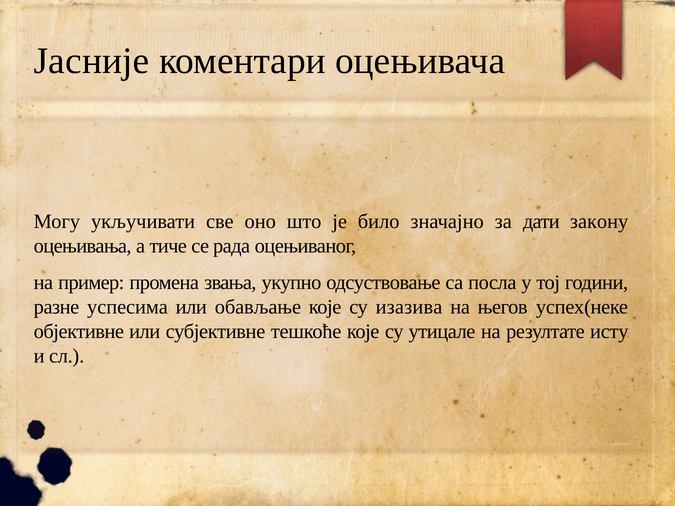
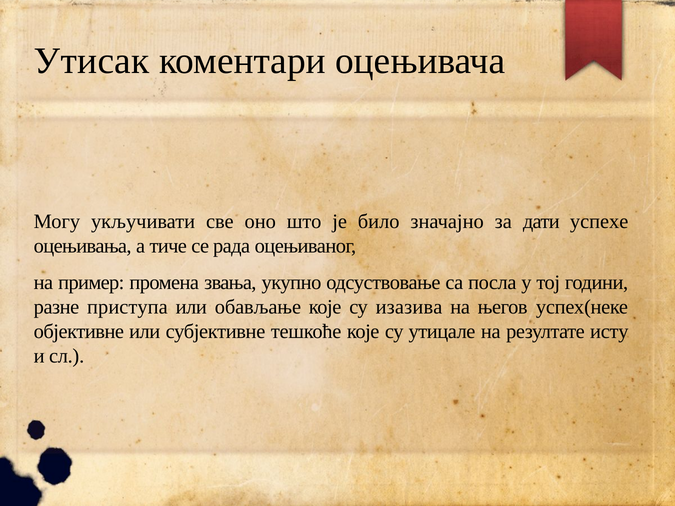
Јасније: Јасније -> Утисак
закону: закону -> успехе
успесима: успесима -> приступа
